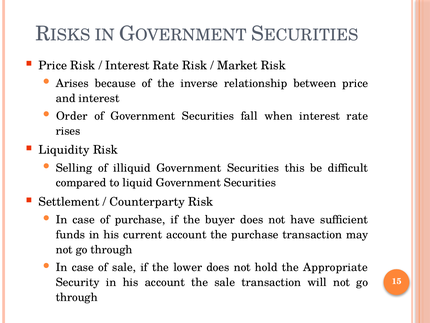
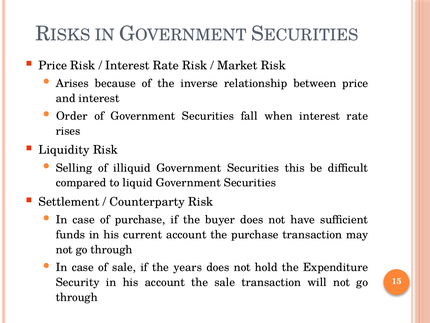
lower: lower -> years
Appropriate: Appropriate -> Expenditure
